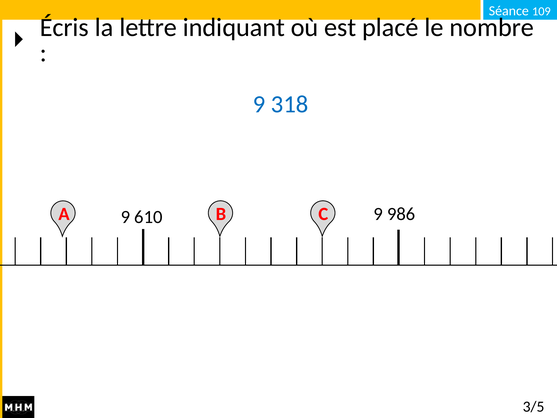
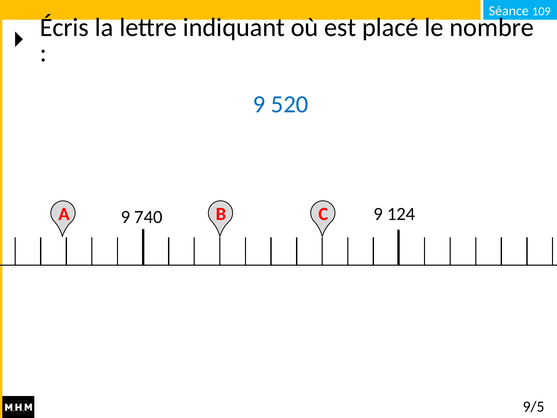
318: 318 -> 520
986: 986 -> 124
610: 610 -> 740
3/5: 3/5 -> 9/5
